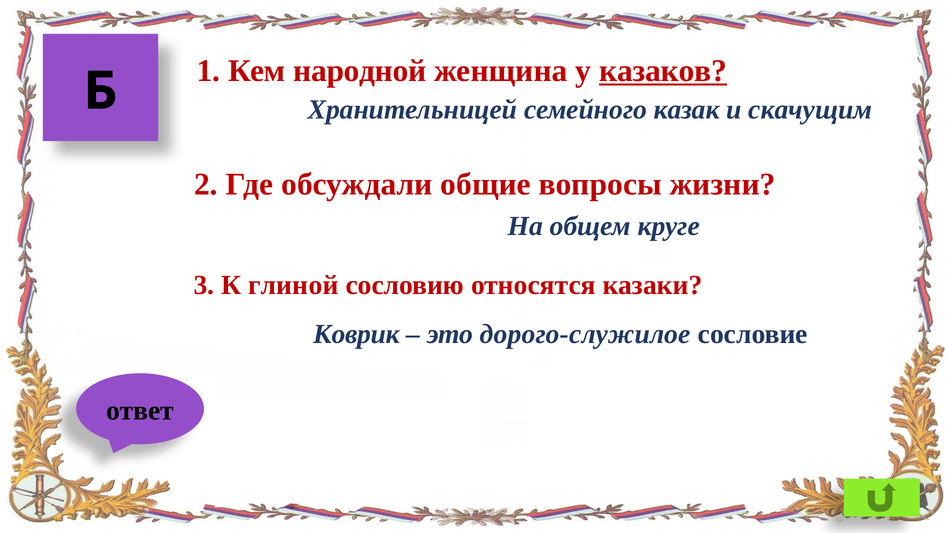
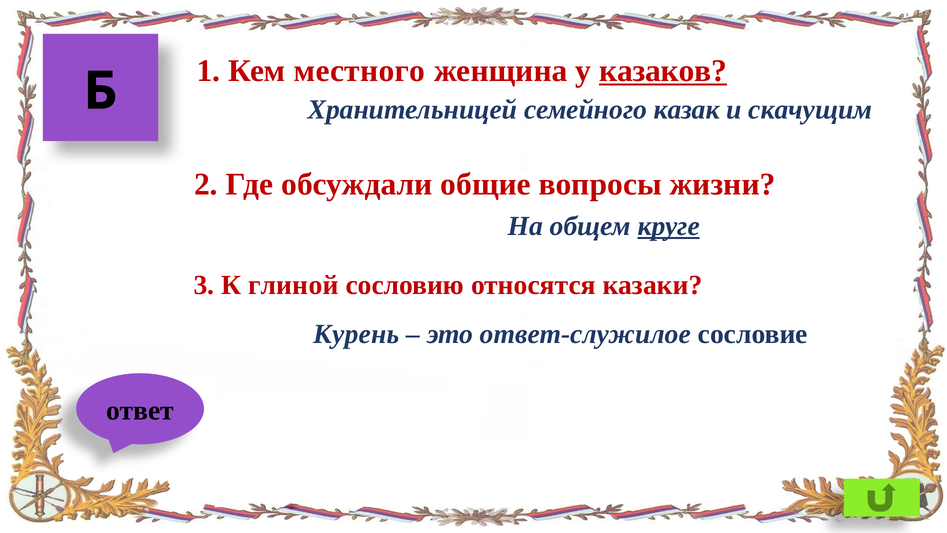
народной: народной -> местного
круге underline: none -> present
Коврик: Коврик -> Курень
дорого-служилое: дорого-служилое -> ответ-служилое
